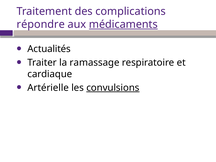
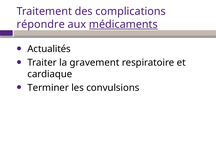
ramassage: ramassage -> gravement
Artérielle: Artérielle -> Terminer
convulsions underline: present -> none
